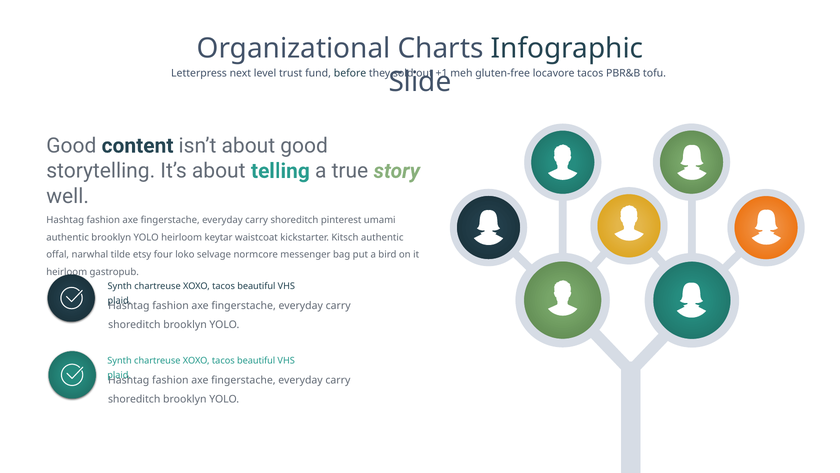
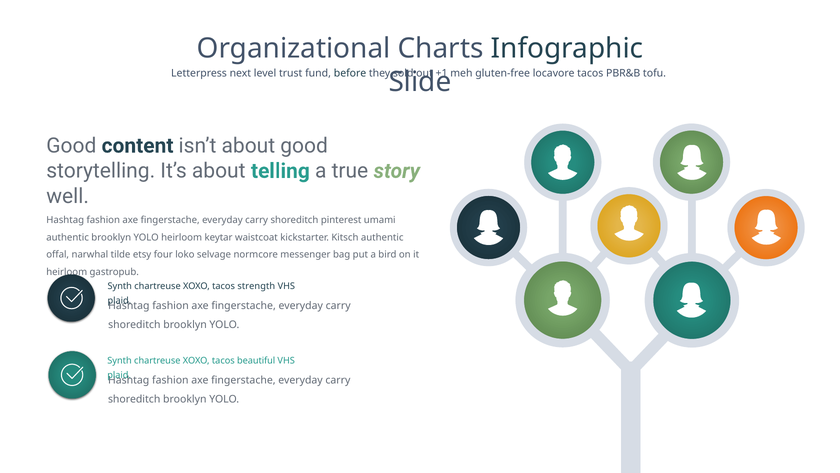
beautiful at (256, 286): beautiful -> strength
